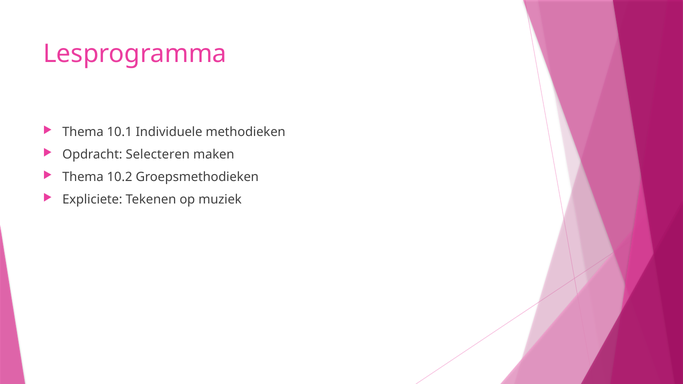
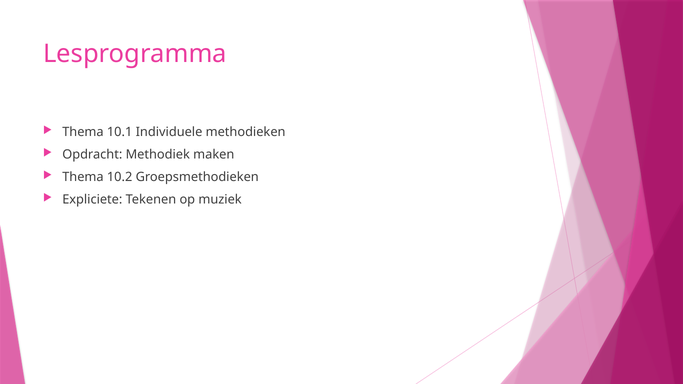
Selecteren: Selecteren -> Methodiek
